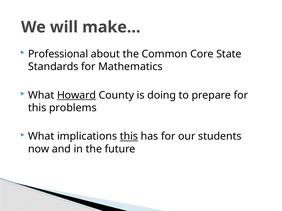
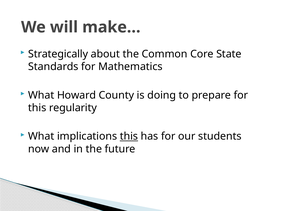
Professional: Professional -> Strategically
Howard underline: present -> none
problems: problems -> regularity
